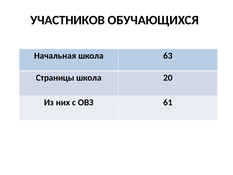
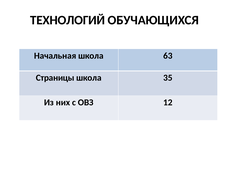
УЧАСТНИКОВ: УЧАСТНИКОВ -> ТЕХНОЛОГИЙ
20: 20 -> 35
61: 61 -> 12
